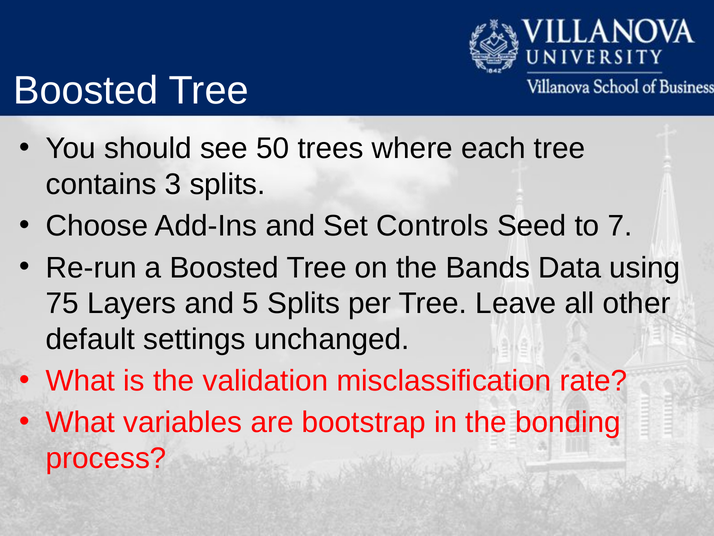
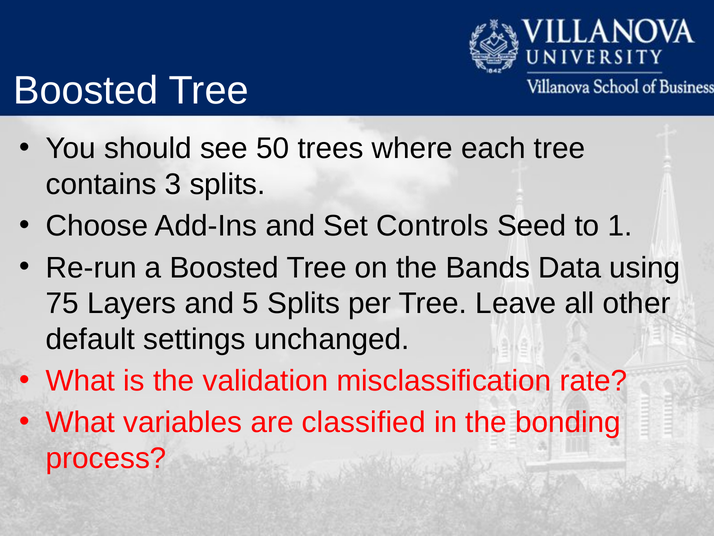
7: 7 -> 1
bootstrap: bootstrap -> classified
